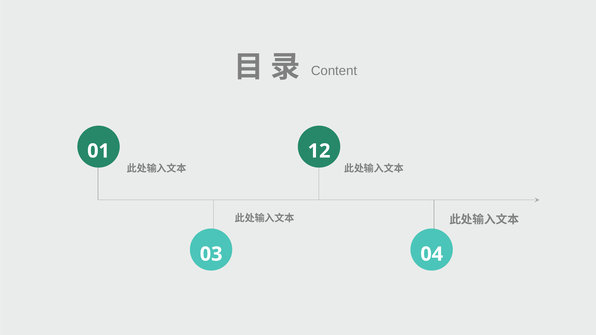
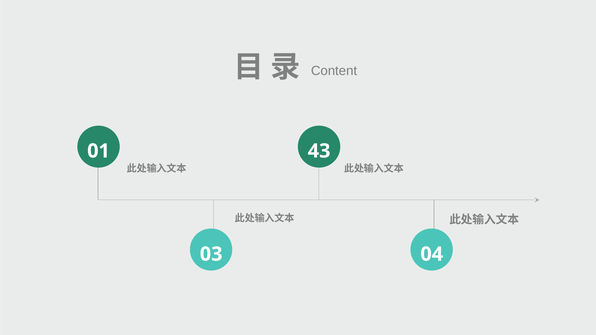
12: 12 -> 43
